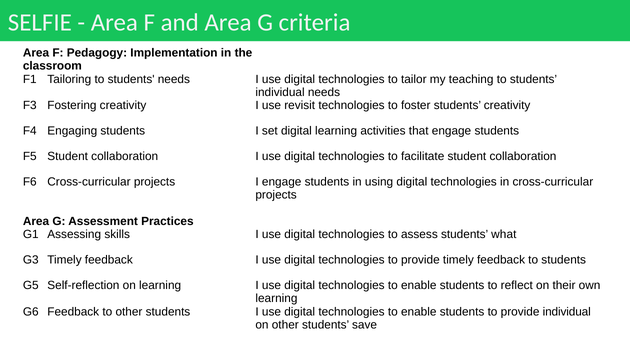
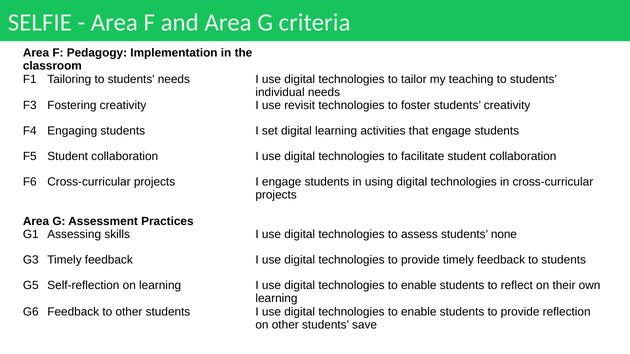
what: what -> none
provide individual: individual -> reflection
